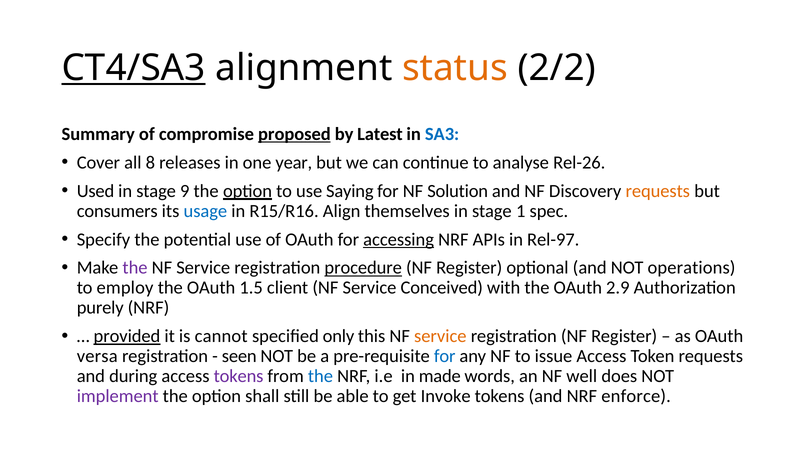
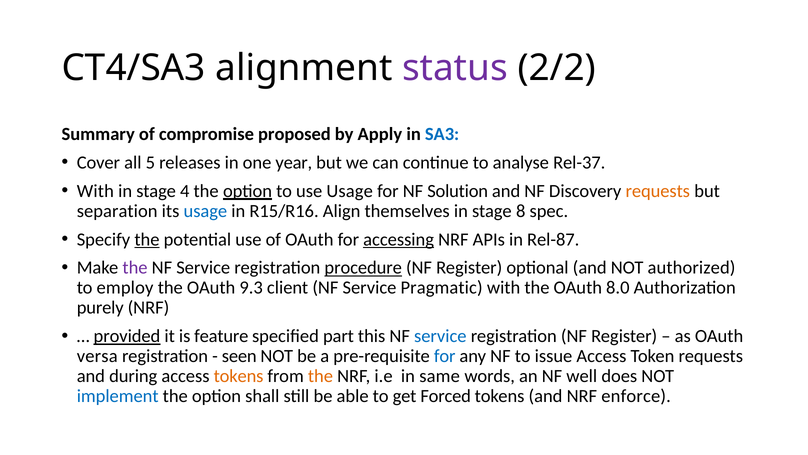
CT4/SA3 underline: present -> none
status colour: orange -> purple
proposed underline: present -> none
Latest: Latest -> Apply
8: 8 -> 5
Rel-26: Rel-26 -> Rel-37
Used at (95, 191): Used -> With
9: 9 -> 4
use Saying: Saying -> Usage
consumers: consumers -> separation
1: 1 -> 8
the at (147, 239) underline: none -> present
Rel-97: Rel-97 -> Rel-87
operations: operations -> authorized
1.5: 1.5 -> 9.3
Conceived: Conceived -> Pragmatic
2.9: 2.9 -> 8.0
cannot: cannot -> feature
only: only -> part
service at (440, 336) colour: orange -> blue
tokens at (239, 376) colour: purple -> orange
the at (320, 376) colour: blue -> orange
made: made -> same
implement colour: purple -> blue
Invoke: Invoke -> Forced
